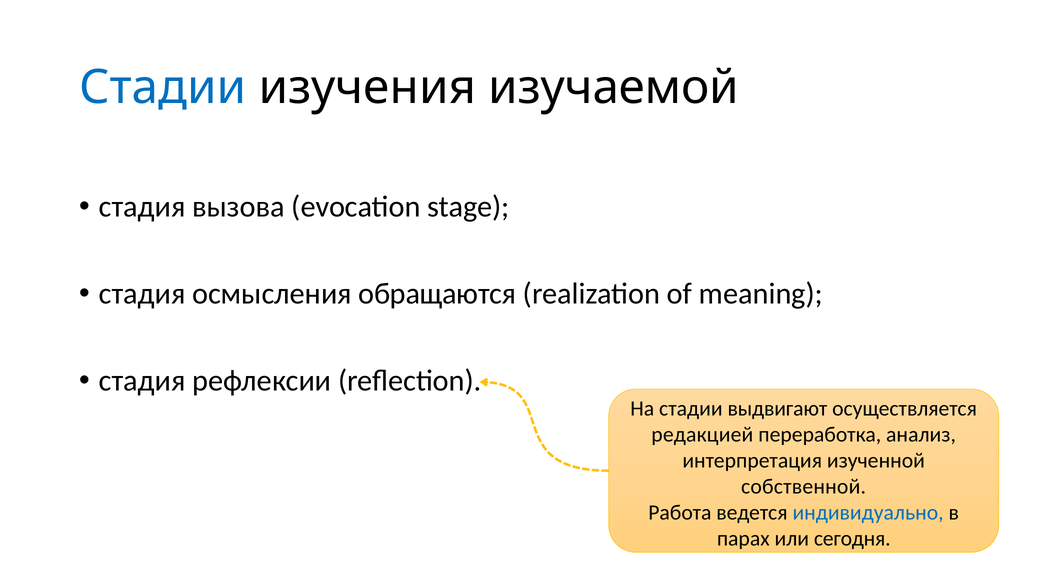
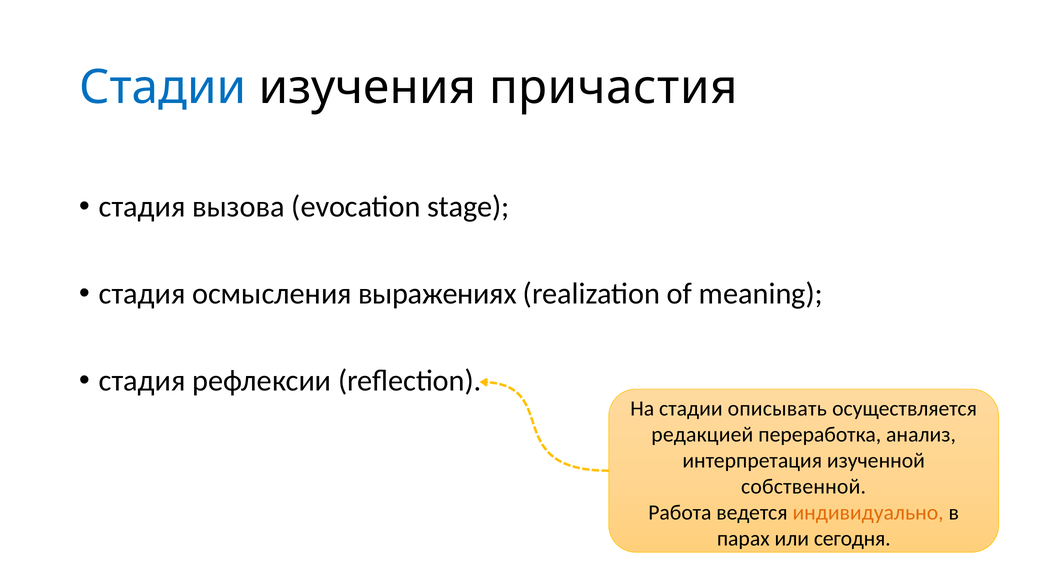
изучаемой: изучаемой -> причастия
обращаются: обращаются -> выражениях
выдвигают: выдвигают -> описывать
индивидуально colour: blue -> orange
